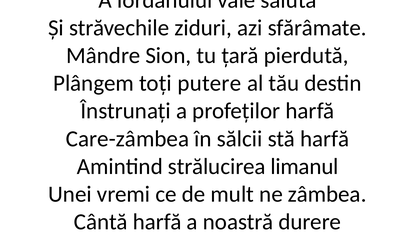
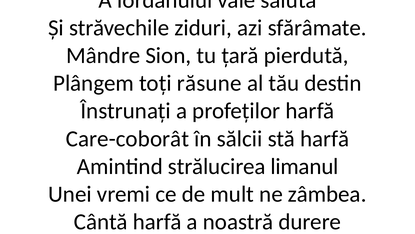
toți putere: putere -> răsune
Care-zâmbea: Care-zâmbea -> Care-coborât
